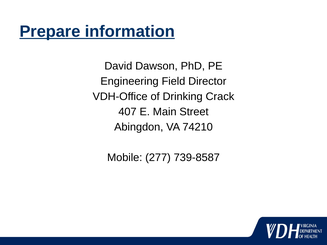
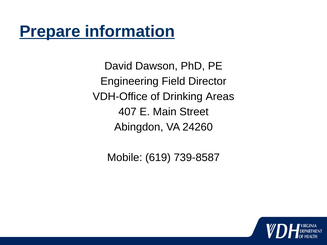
Crack: Crack -> Areas
74210: 74210 -> 24260
277: 277 -> 619
